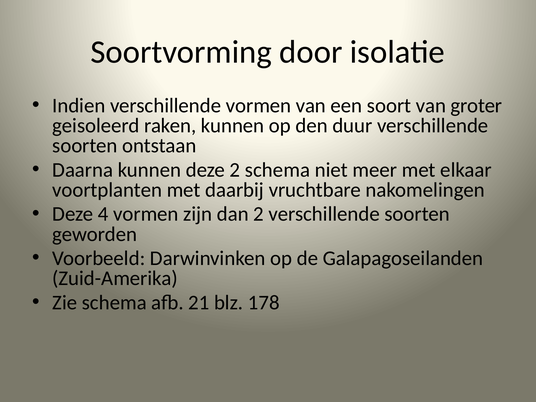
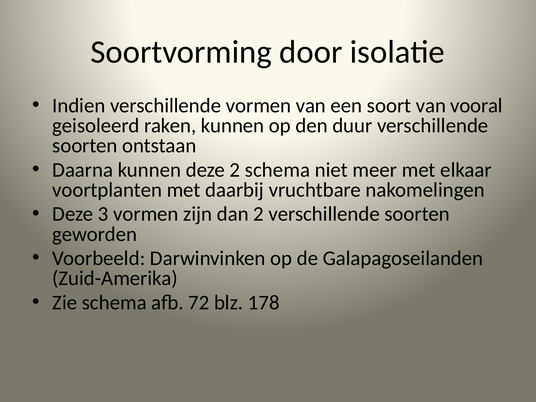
groter: groter -> vooral
4: 4 -> 3
21: 21 -> 72
